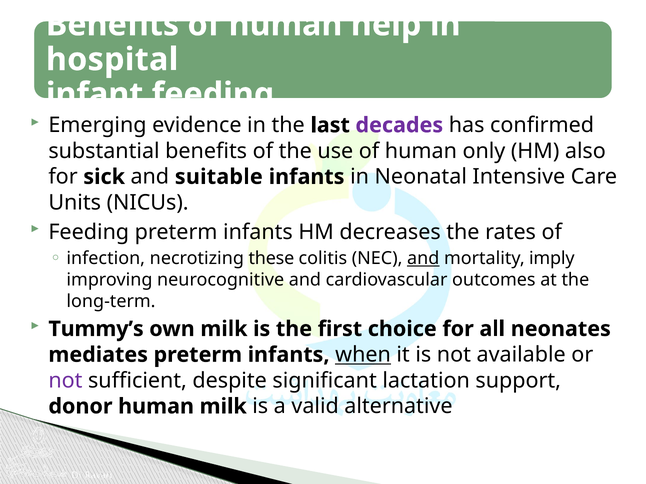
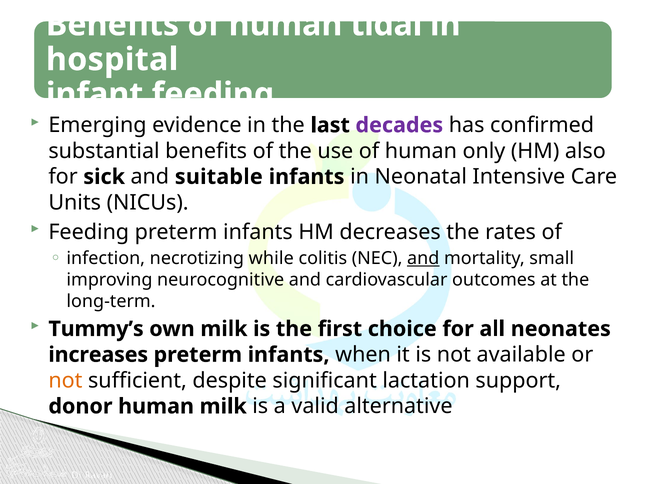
help: help -> tidal
these: these -> while
imply: imply -> small
mediates: mediates -> increases
when underline: present -> none
not at (65, 381) colour: purple -> orange
